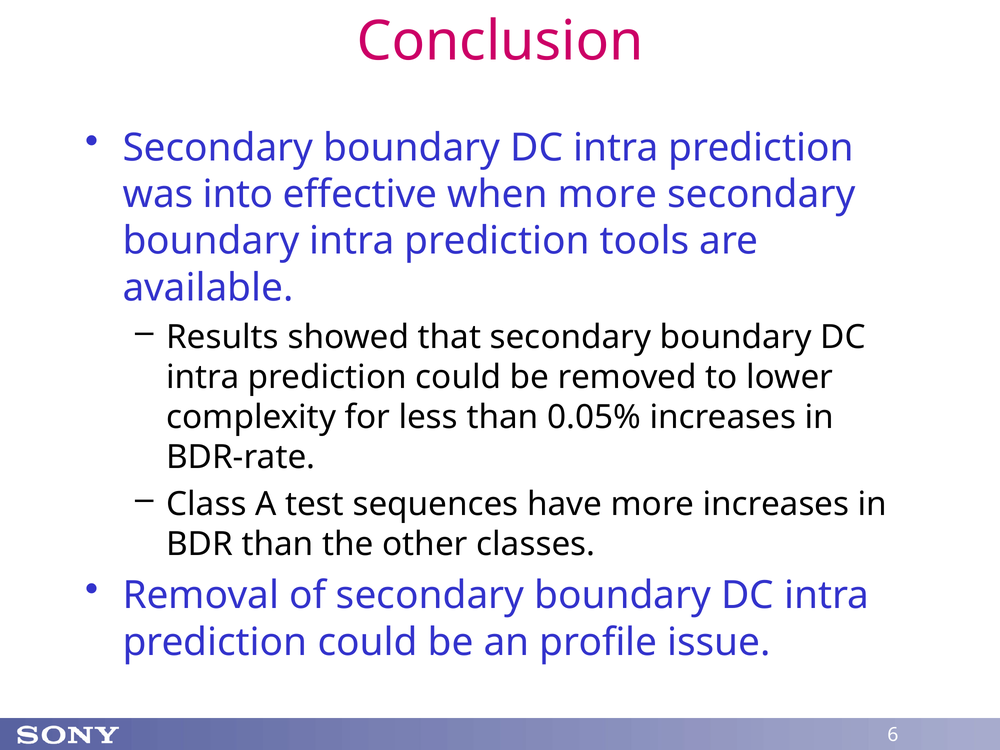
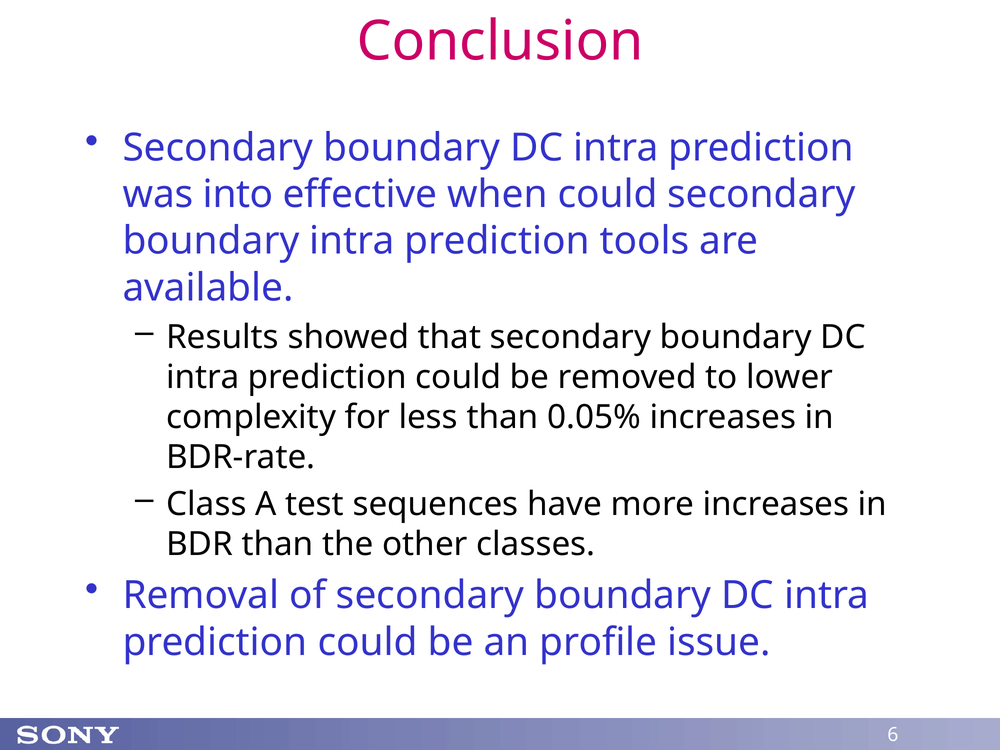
when more: more -> could
